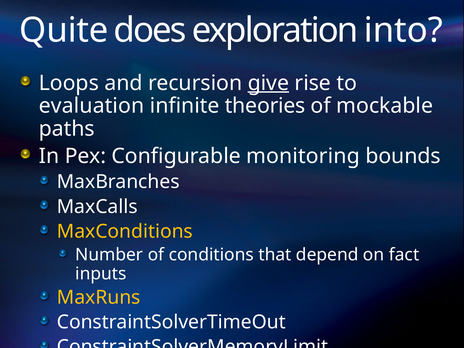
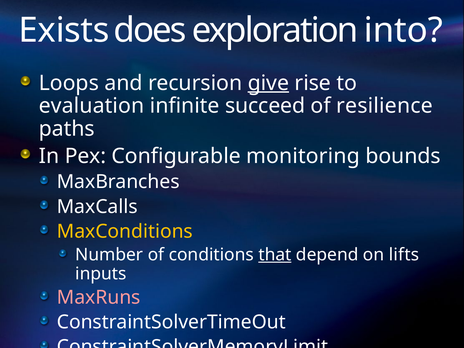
Quite: Quite -> Exists
theories: theories -> succeed
mockable: mockable -> resilience
that underline: none -> present
fact: fact -> lifts
MaxRuns colour: yellow -> pink
